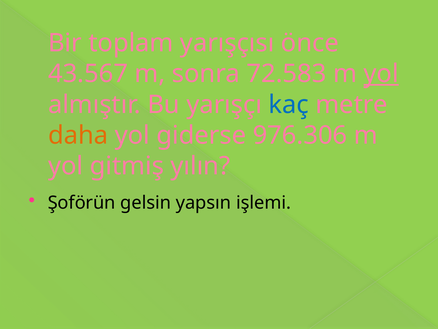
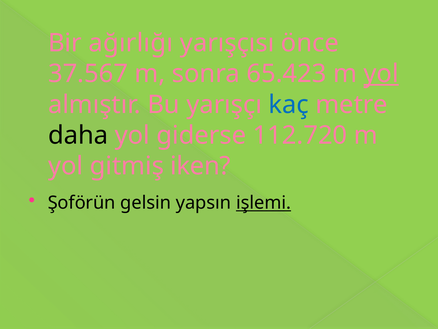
toplam: toplam -> ağırlığı
43.567: 43.567 -> 37.567
72.583: 72.583 -> 65.423
daha colour: orange -> black
976.306: 976.306 -> 112.720
yılın: yılın -> iken
işlemi underline: none -> present
